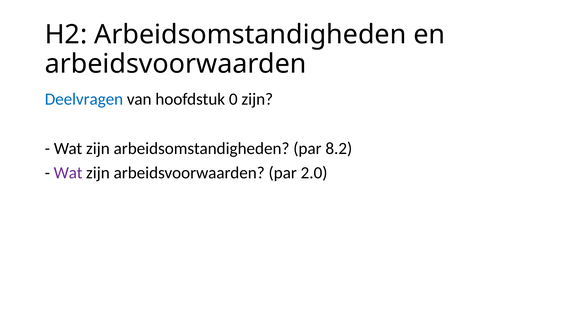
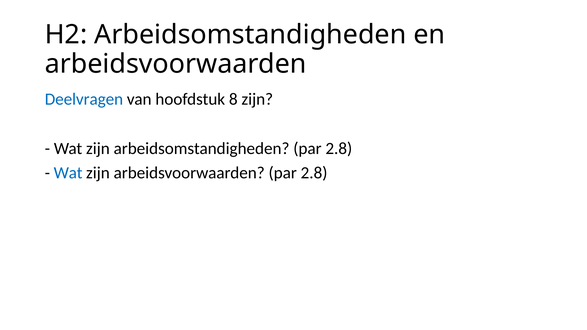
0: 0 -> 8
arbeidsomstandigheden par 8.2: 8.2 -> 2.8
Wat at (68, 173) colour: purple -> blue
arbeidsvoorwaarden par 2.0: 2.0 -> 2.8
